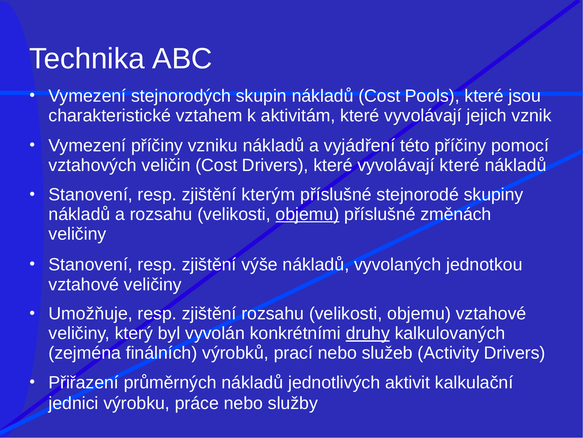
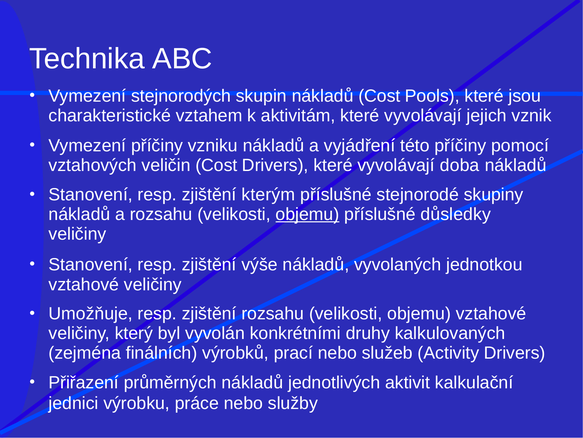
vyvolávají které: které -> doba
změnách: změnách -> důsledky
druhy underline: present -> none
